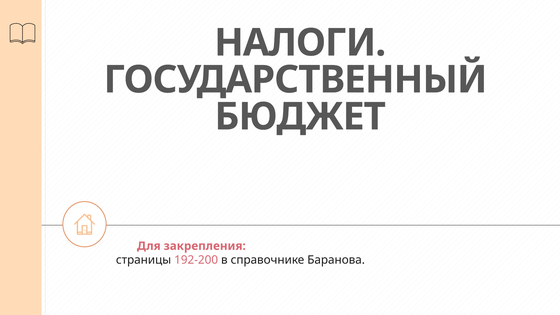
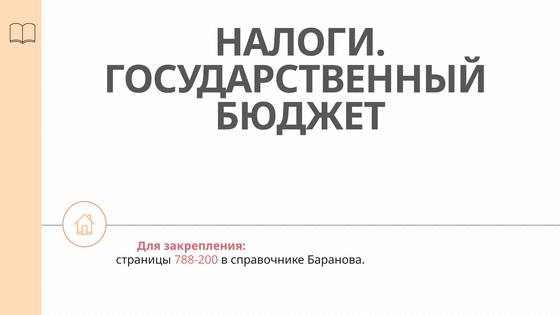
192-200: 192-200 -> 788-200
